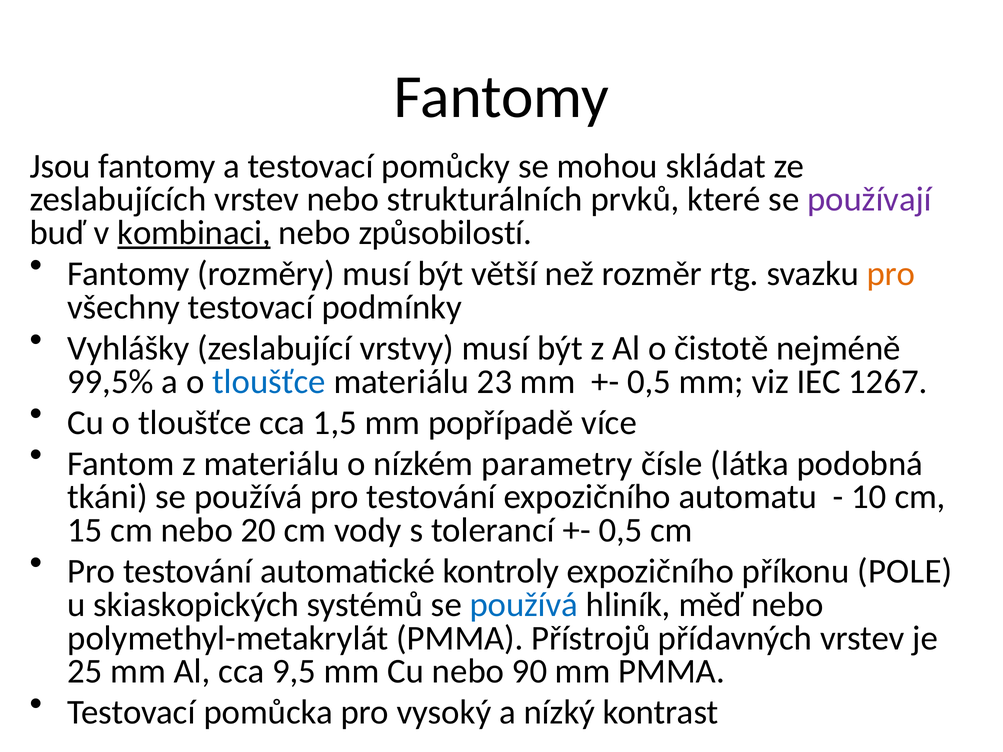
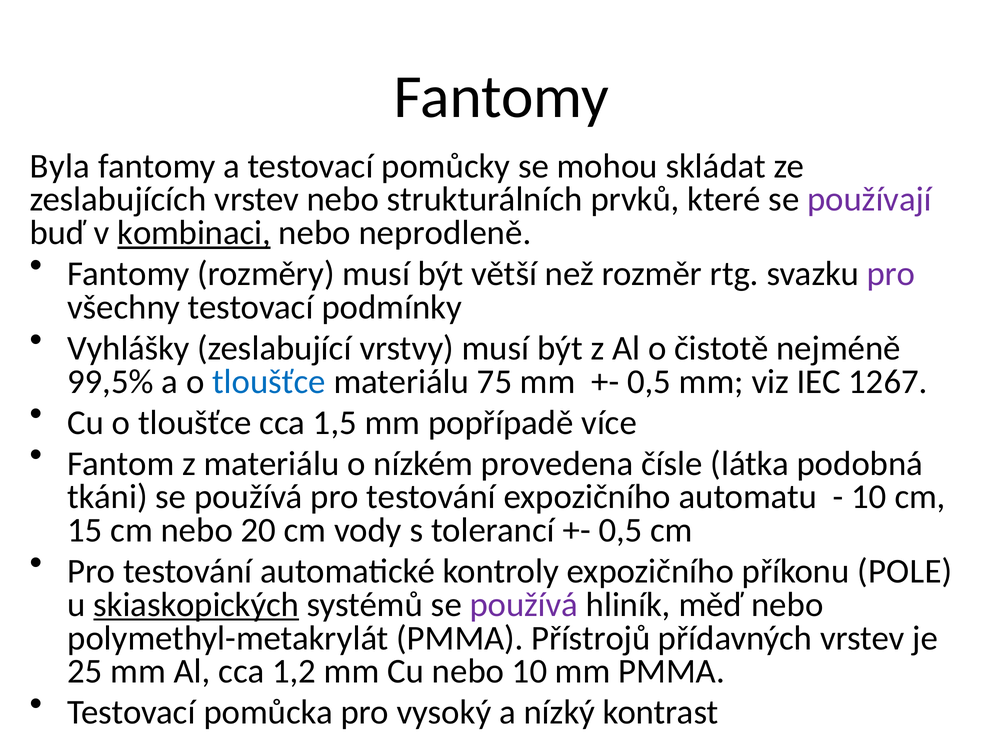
Jsou: Jsou -> Byla
způsobilostí: způsobilostí -> neprodleně
pro at (891, 274) colour: orange -> purple
23: 23 -> 75
parametry: parametry -> provedena
skiaskopických underline: none -> present
používá at (524, 605) colour: blue -> purple
9,5: 9,5 -> 1,2
nebo 90: 90 -> 10
